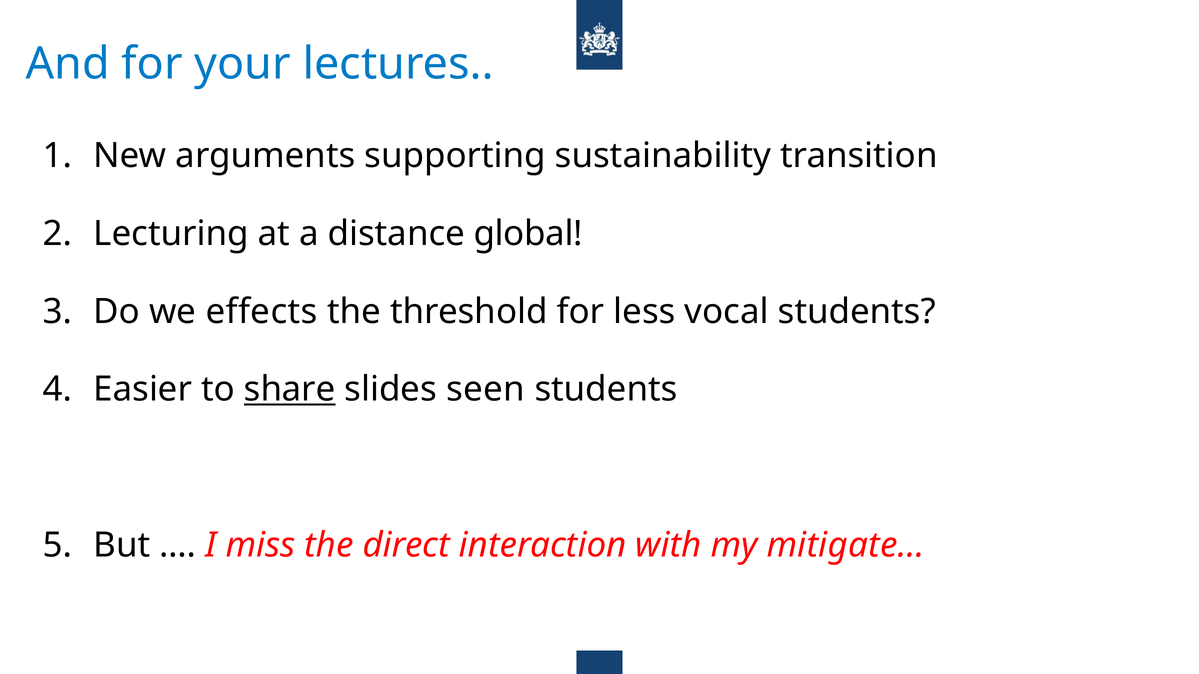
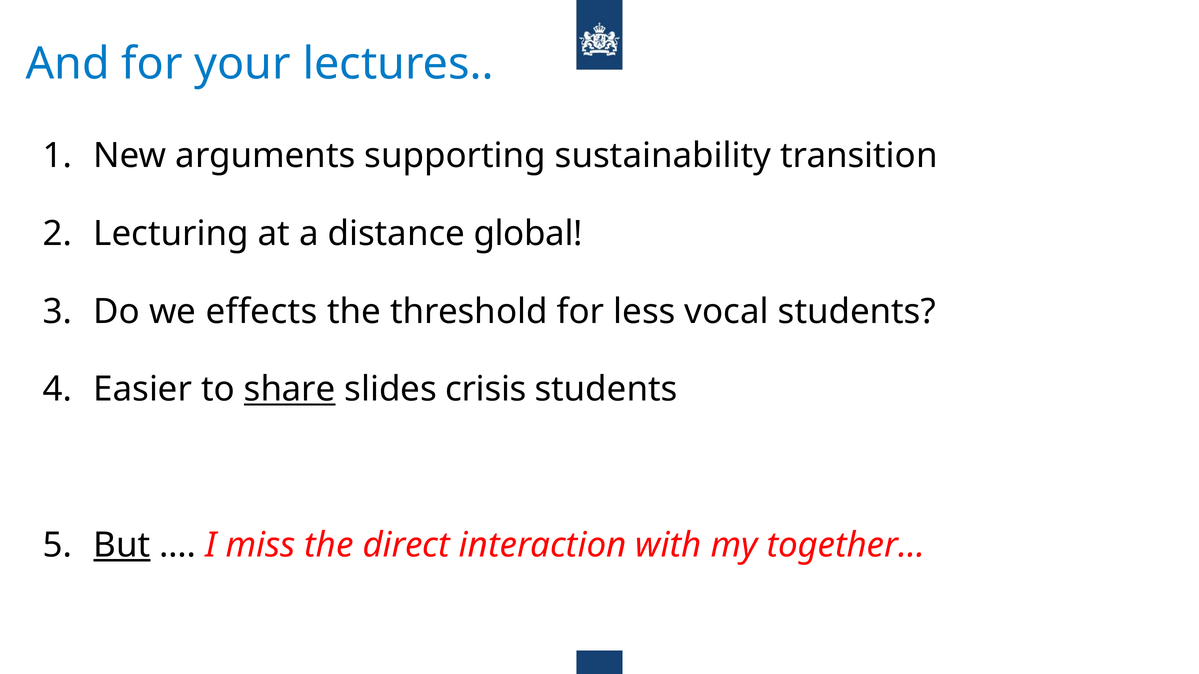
seen: seen -> crisis
But underline: none -> present
mitigate…: mitigate… -> together…
